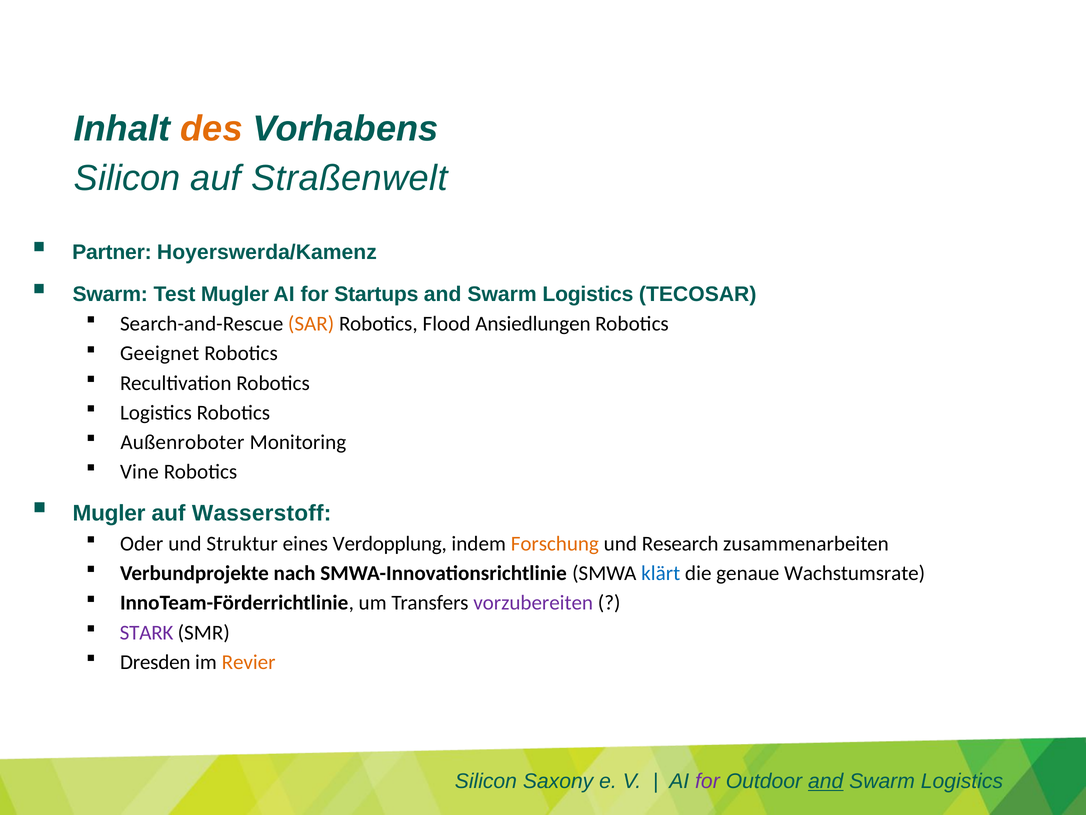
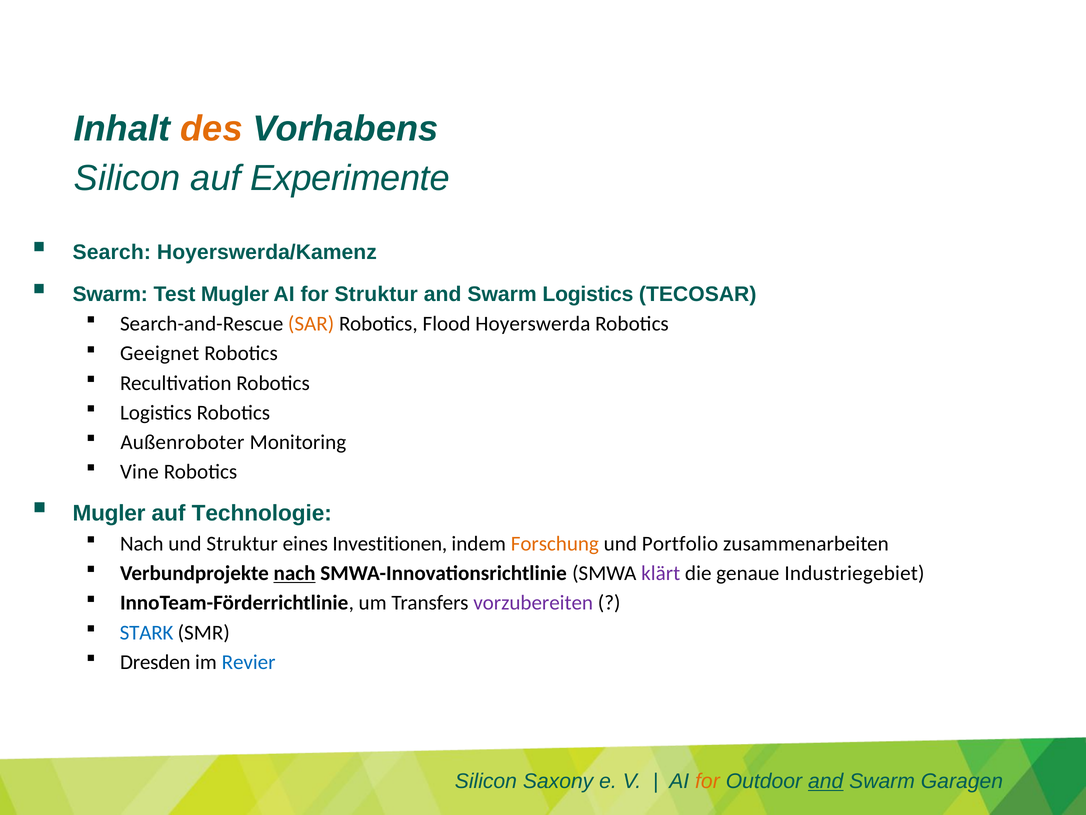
Straßenwelt: Straßenwelt -> Experimente
Partner: Partner -> Search
for Startups: Startups -> Struktur
Ansiedlungen: Ansiedlungen -> Hoyerswerda
Wasserstoff: Wasserstoff -> Technologie
Oder at (142, 543): Oder -> Nach
Verdopplung: Verdopplung -> Investitionen
Research: Research -> Portfolio
nach at (295, 573) underline: none -> present
klärt colour: blue -> purple
Wachstumsrate: Wachstumsrate -> Industriegebiet
STARK colour: purple -> blue
Revier colour: orange -> blue
for at (707, 781) colour: purple -> orange
Logistics at (962, 781): Logistics -> Garagen
